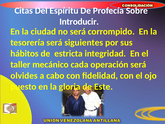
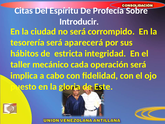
siguientes: siguientes -> aparecerá
olvides: olvides -> implica
